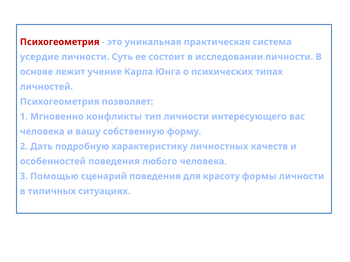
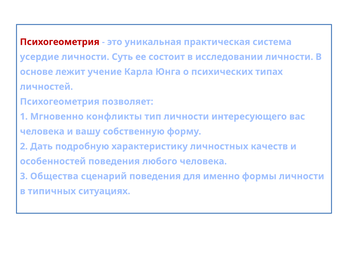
Помощью: Помощью -> Общества
красоту: красоту -> именно
